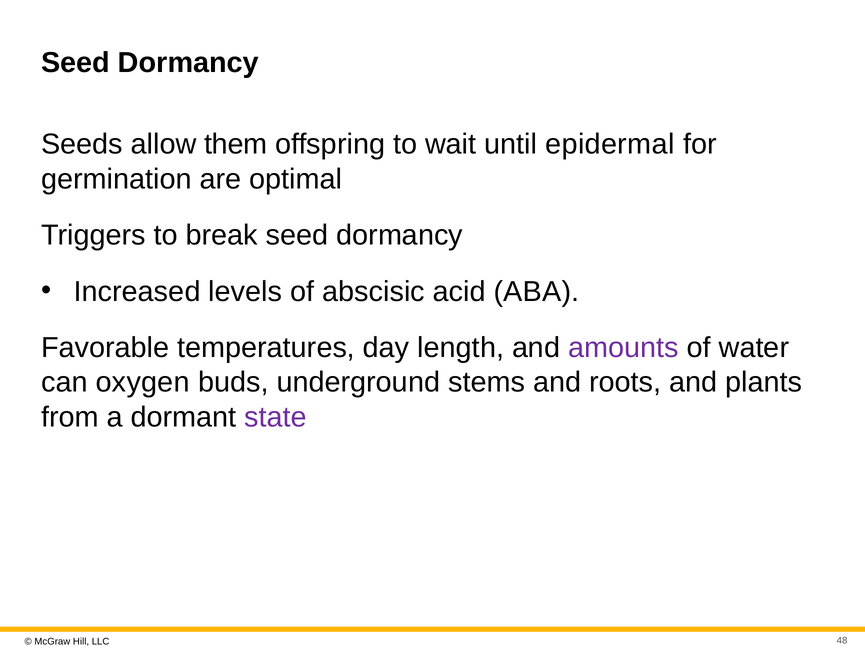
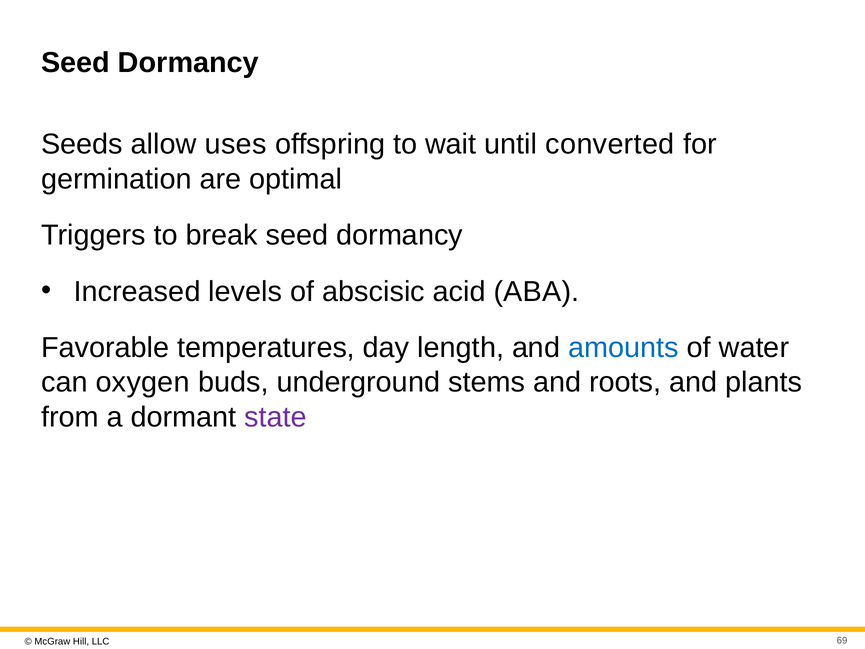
them: them -> uses
epidermal: epidermal -> converted
amounts colour: purple -> blue
48: 48 -> 69
